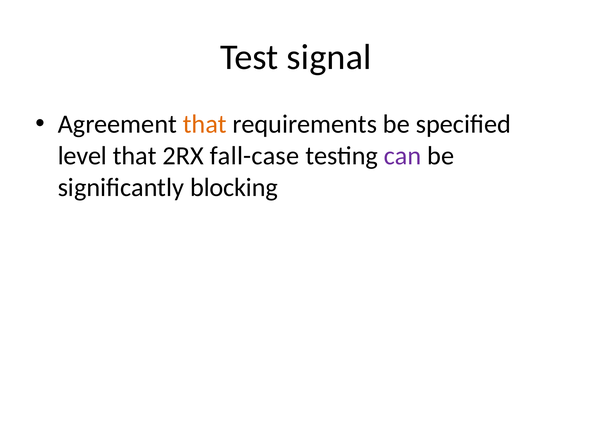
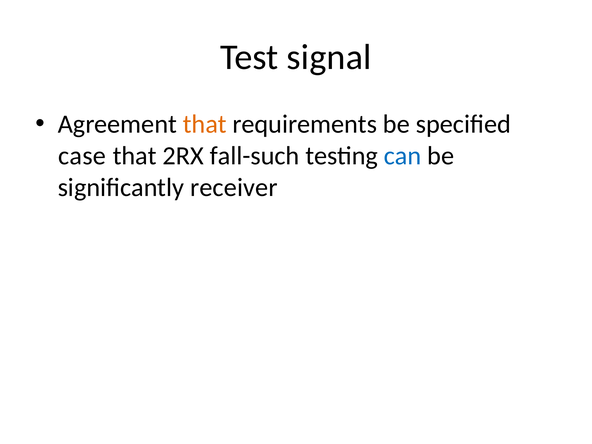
level: level -> case
fall-case: fall-case -> fall-such
can colour: purple -> blue
blocking: blocking -> receiver
